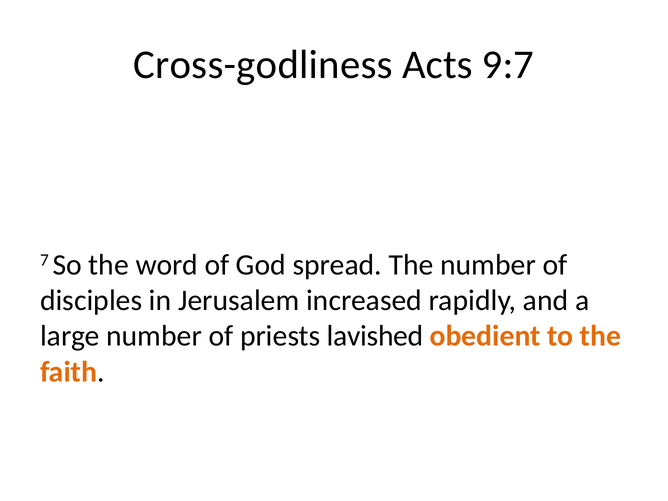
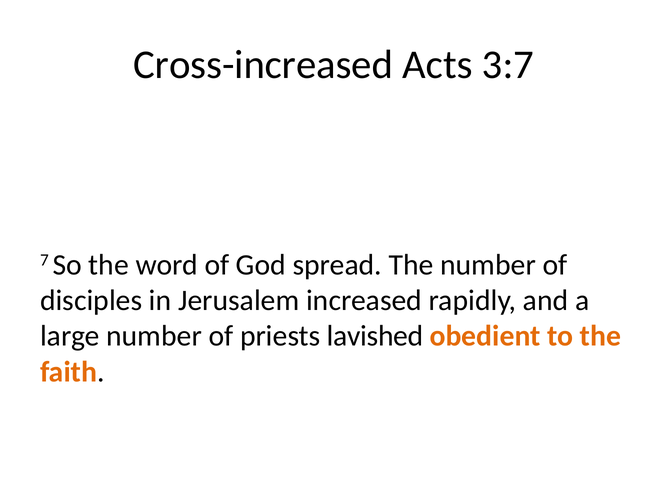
Cross-godliness: Cross-godliness -> Cross-increased
9:7: 9:7 -> 3:7
